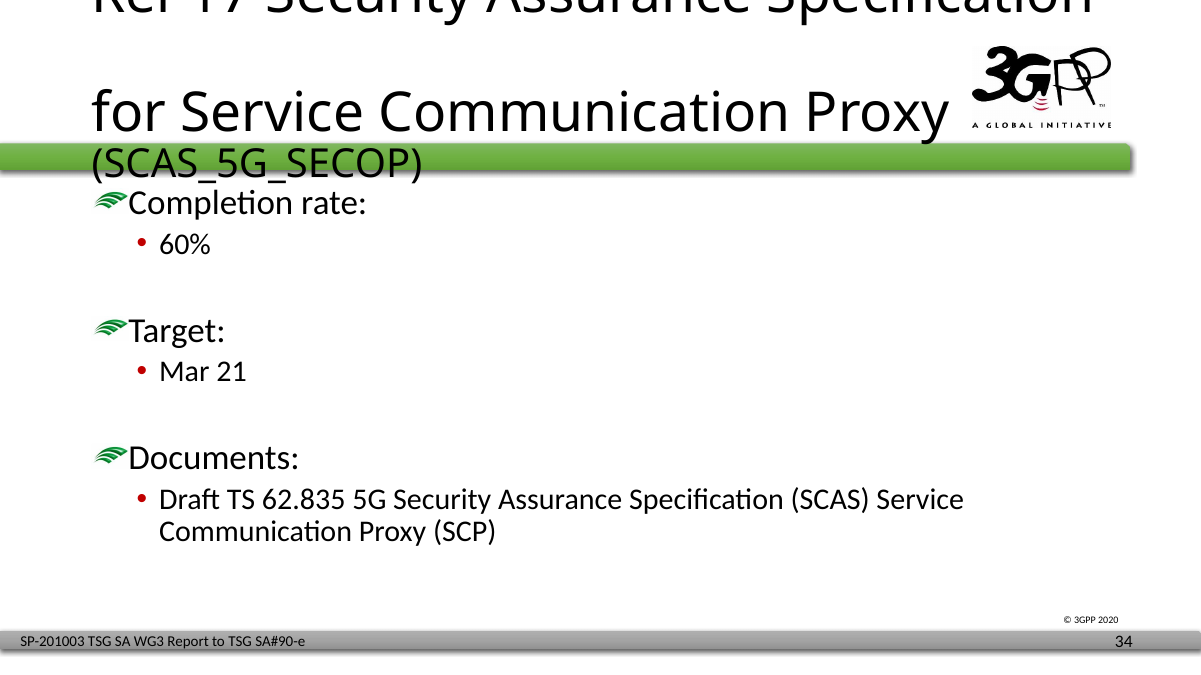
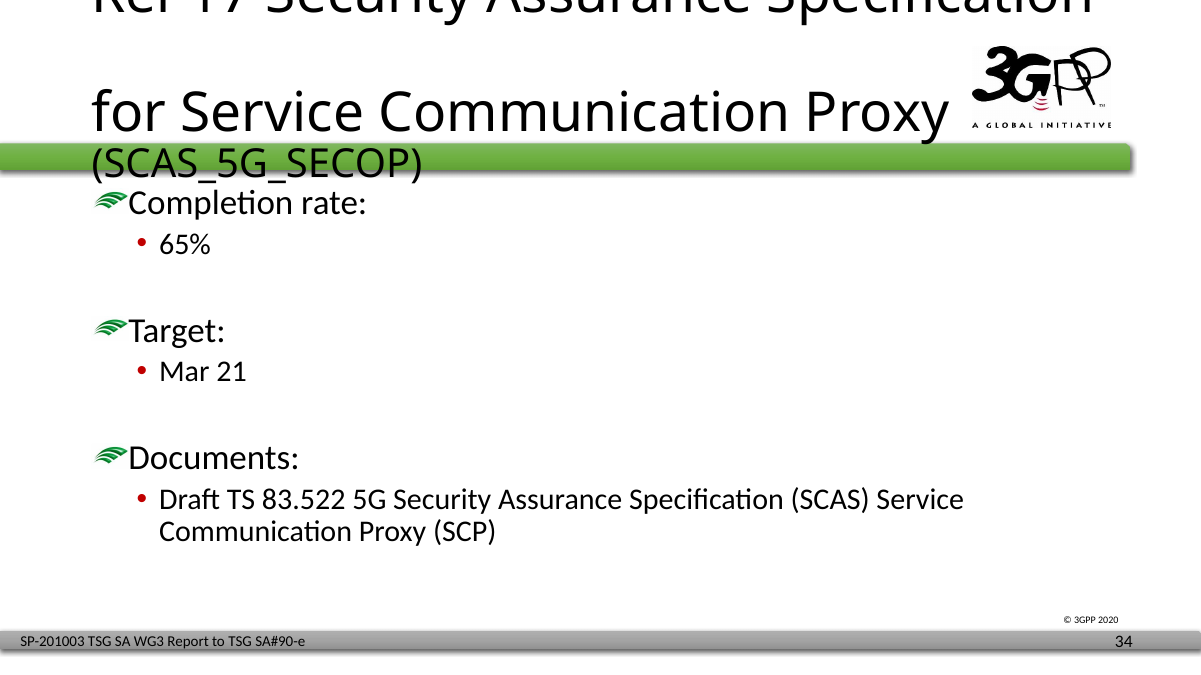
60%: 60% -> 65%
62.835: 62.835 -> 83.522
